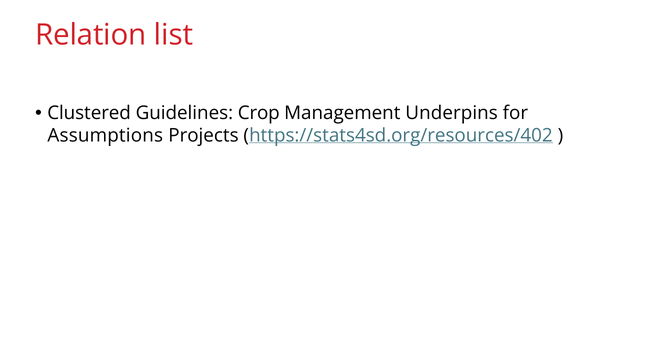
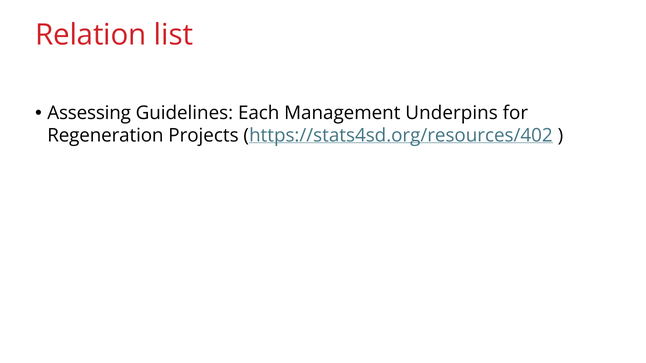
Clustered: Clustered -> Assessing
Crop: Crop -> Each
Assumptions: Assumptions -> Regeneration
